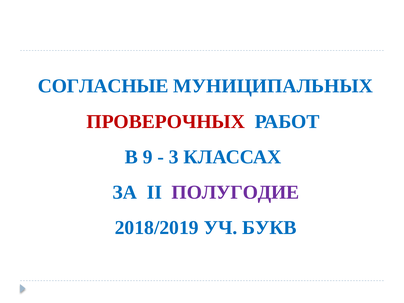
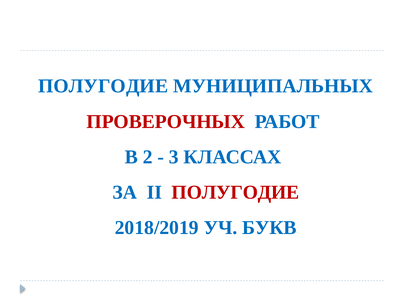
СОГЛАСНЫЕ at (103, 86): СОГЛАСНЫЕ -> ПОЛУГОДИЕ
9: 9 -> 2
ПОЛУГОДИЕ at (235, 192) colour: purple -> red
